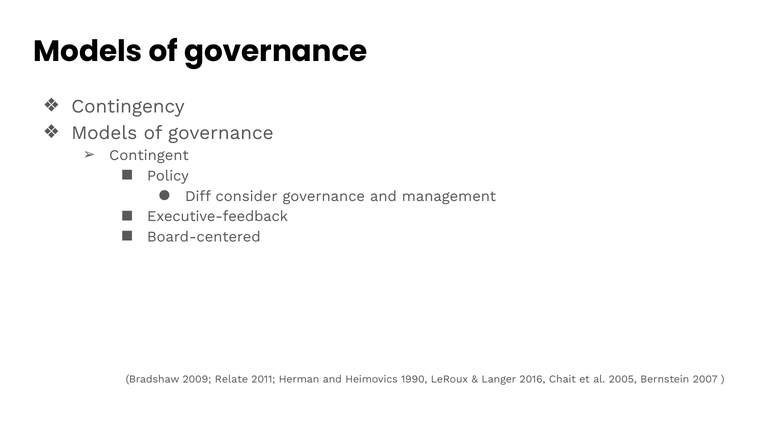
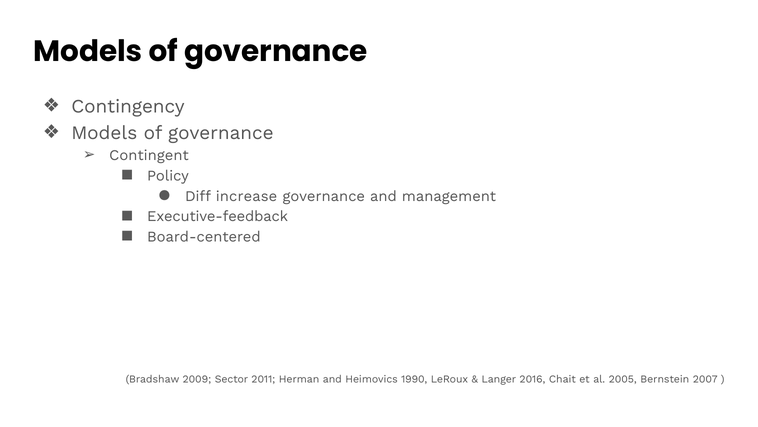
consider: consider -> increase
Relate: Relate -> Sector
